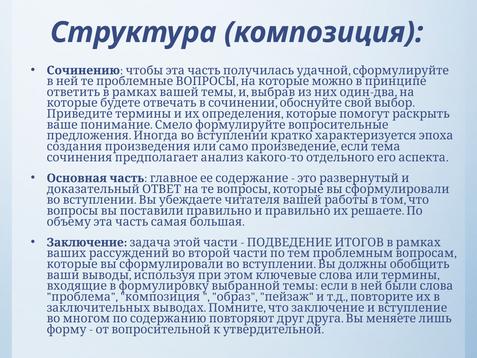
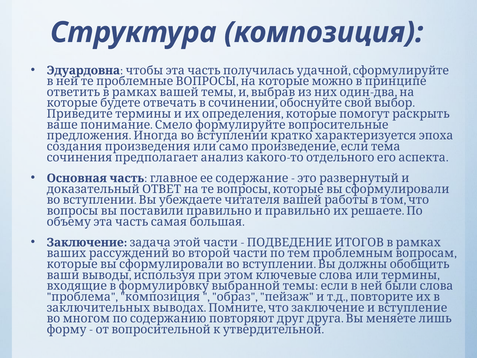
Сочинению: Сочинению -> Эдуардовна
